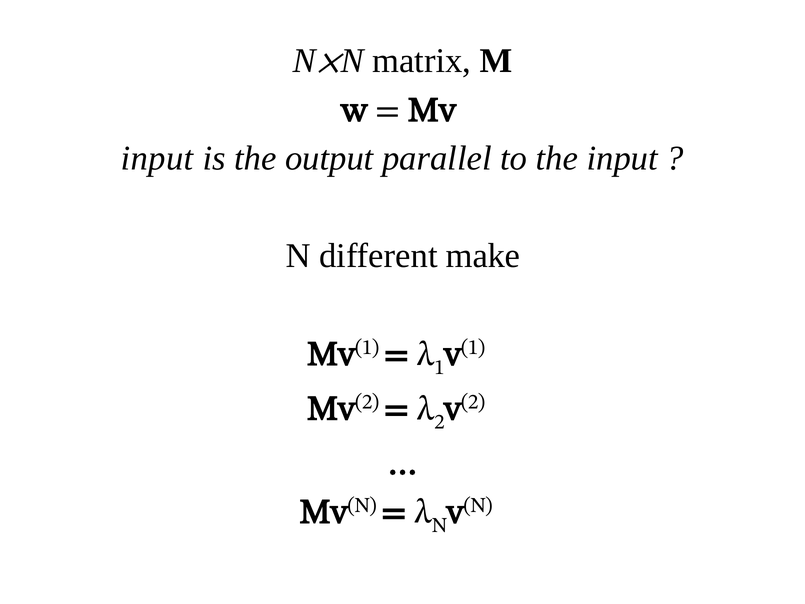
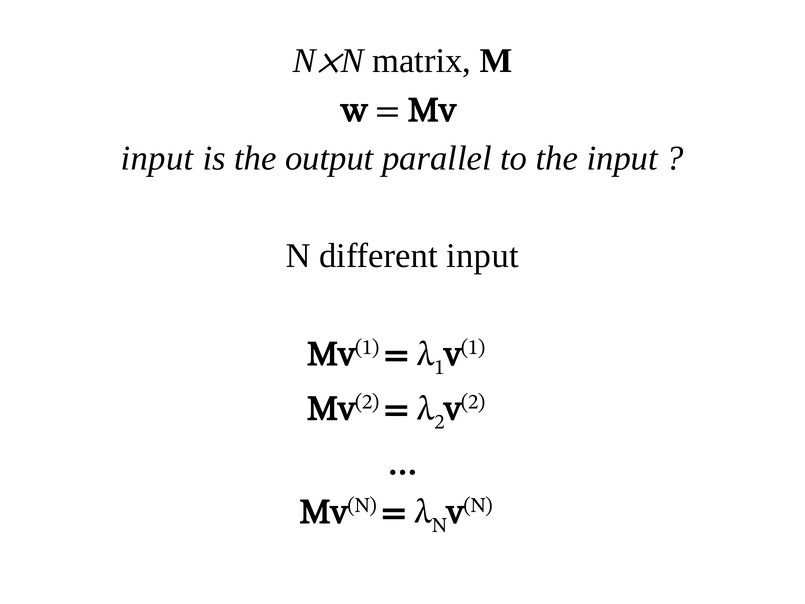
different make: make -> input
